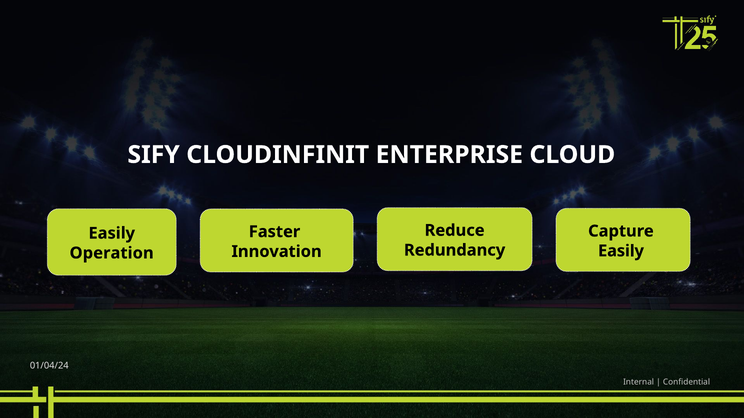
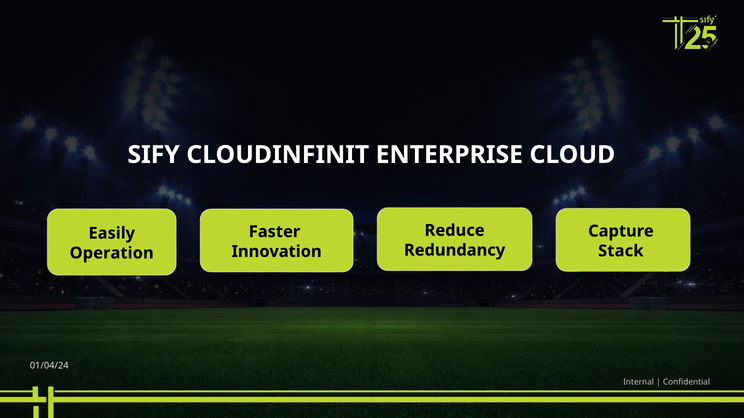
Easily at (621, 251): Easily -> Stack
